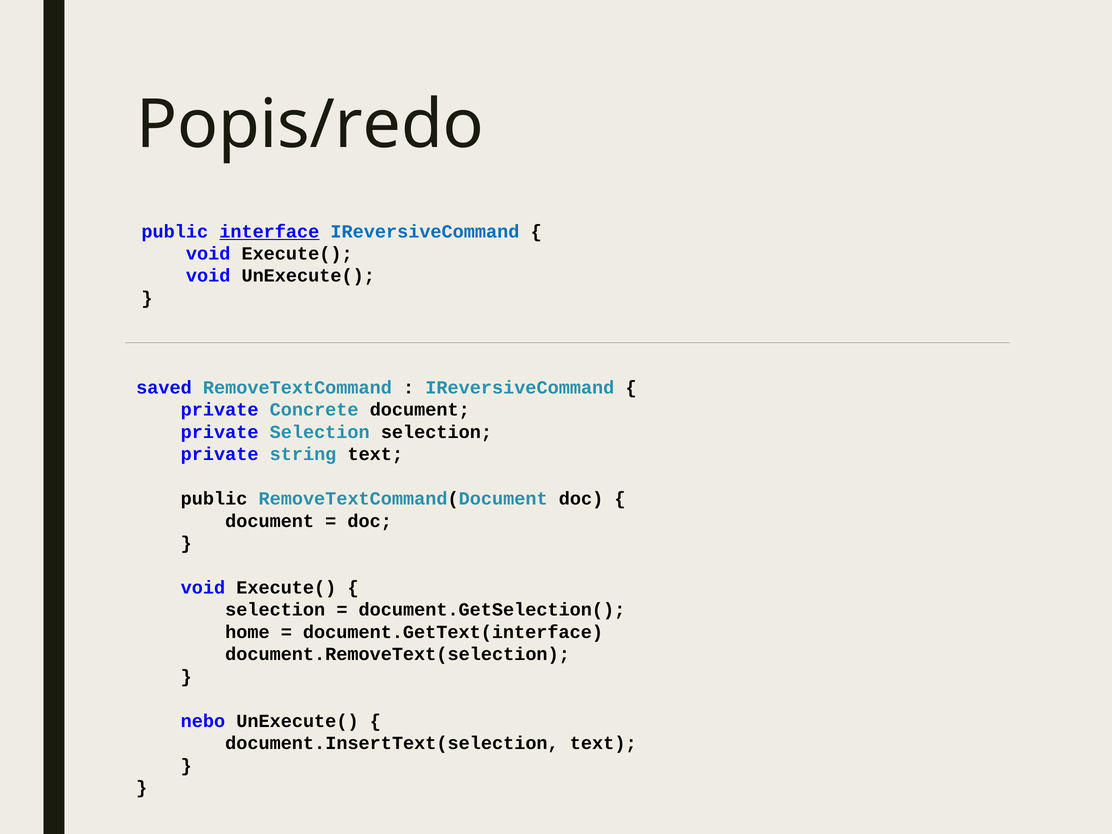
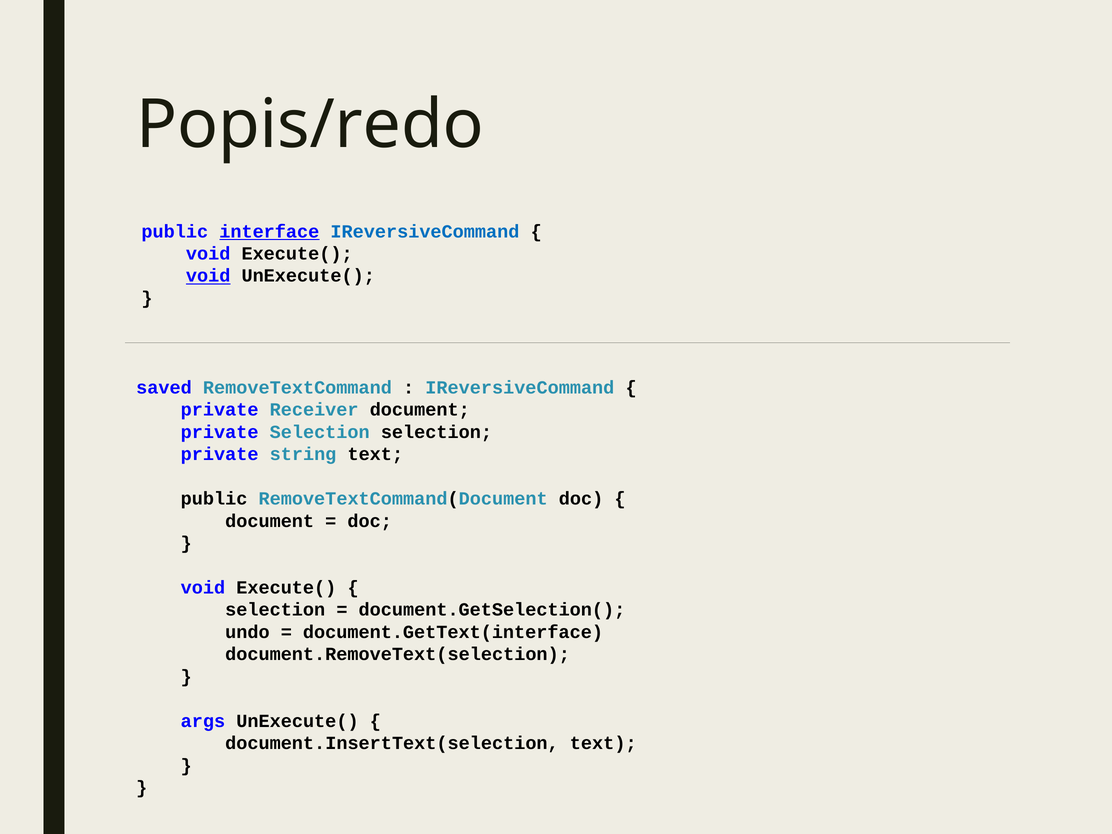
void at (208, 276) underline: none -> present
Concrete: Concrete -> Receiver
home: home -> undo
nebo: nebo -> args
